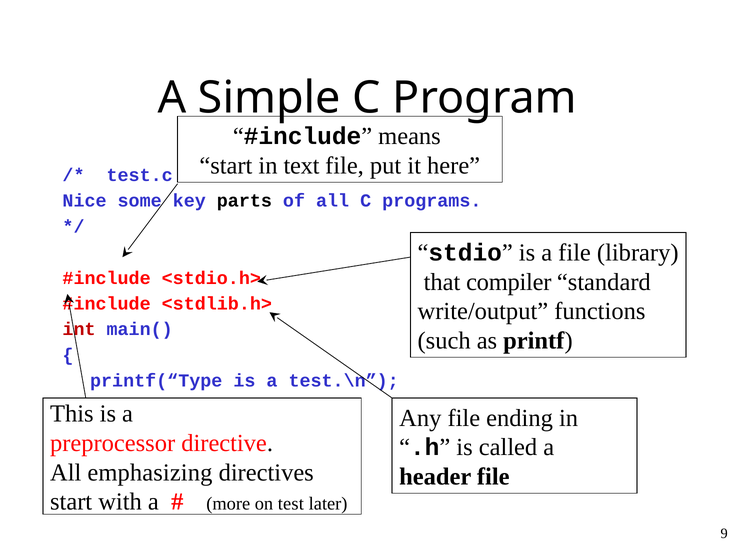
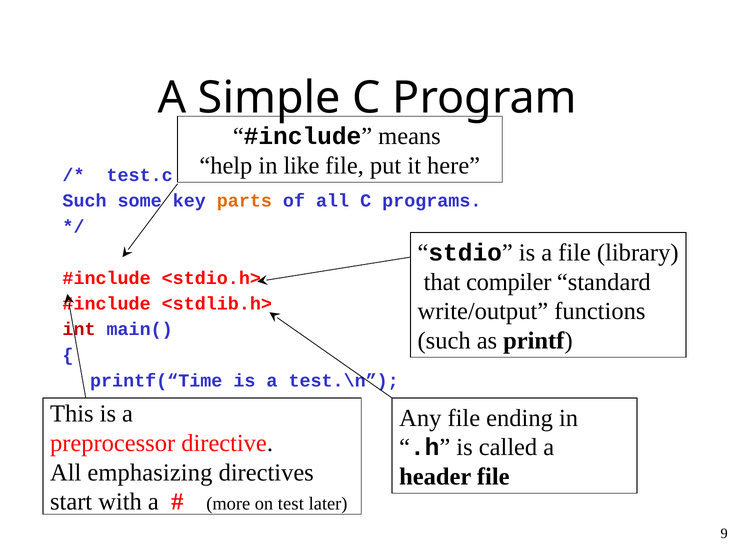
start at (226, 166): start -> help
text: text -> like
Nice at (85, 201): Nice -> Such
parts colour: black -> orange
printf(“Type: printf(“Type -> printf(“Time
